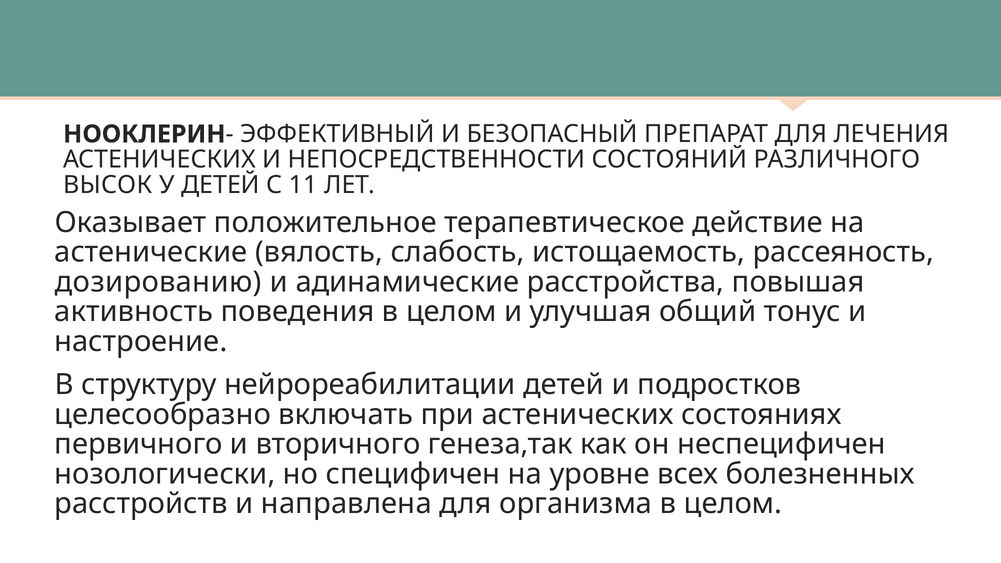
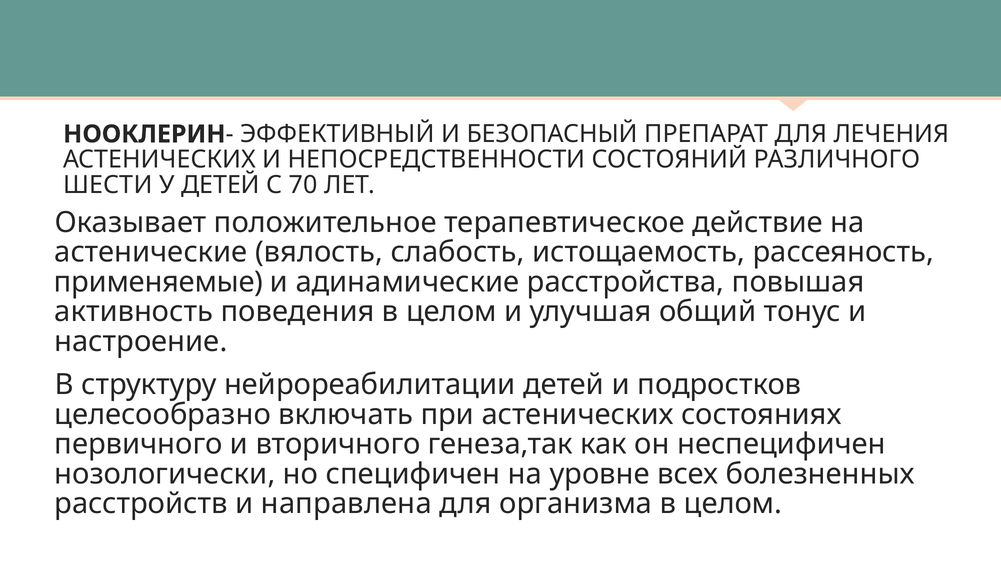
ВЫСОК: ВЫСОК -> ШЕСТИ
11: 11 -> 70
дозированию: дозированию -> применяемые
